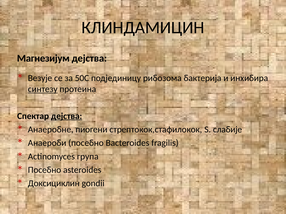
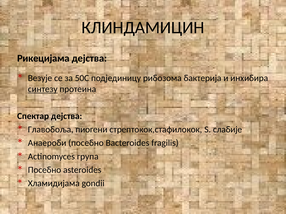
Магнезијум: Магнезијум -> Рикецијама
дејства at (67, 116) underline: present -> none
Анаеробне: Анаеробне -> Главобоља
Доксициклин: Доксициклин -> Хламидијама
